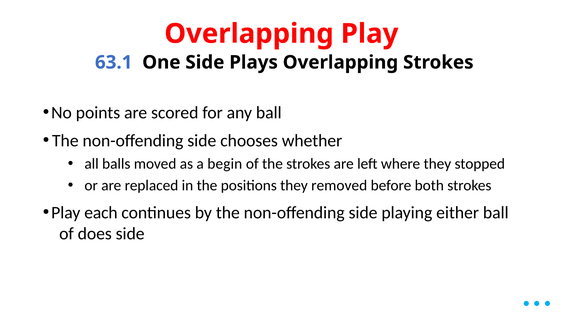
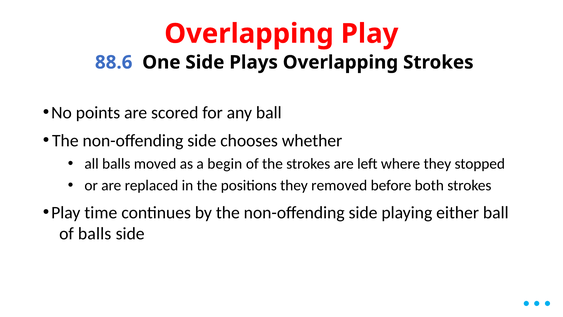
63.1: 63.1 -> 88.6
each: each -> time
of does: does -> balls
